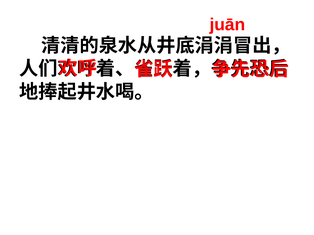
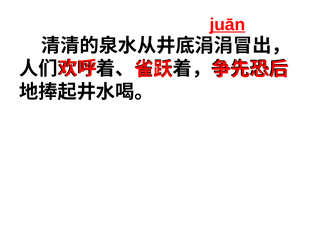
juān underline: none -> present
